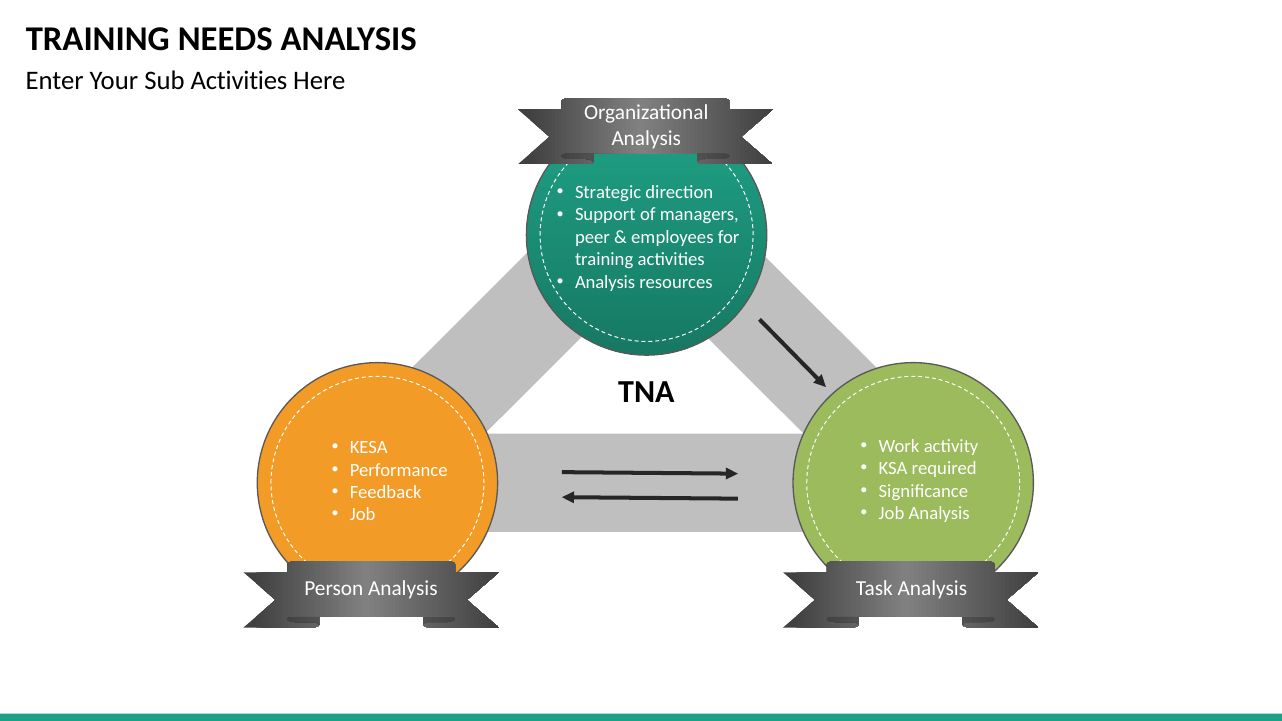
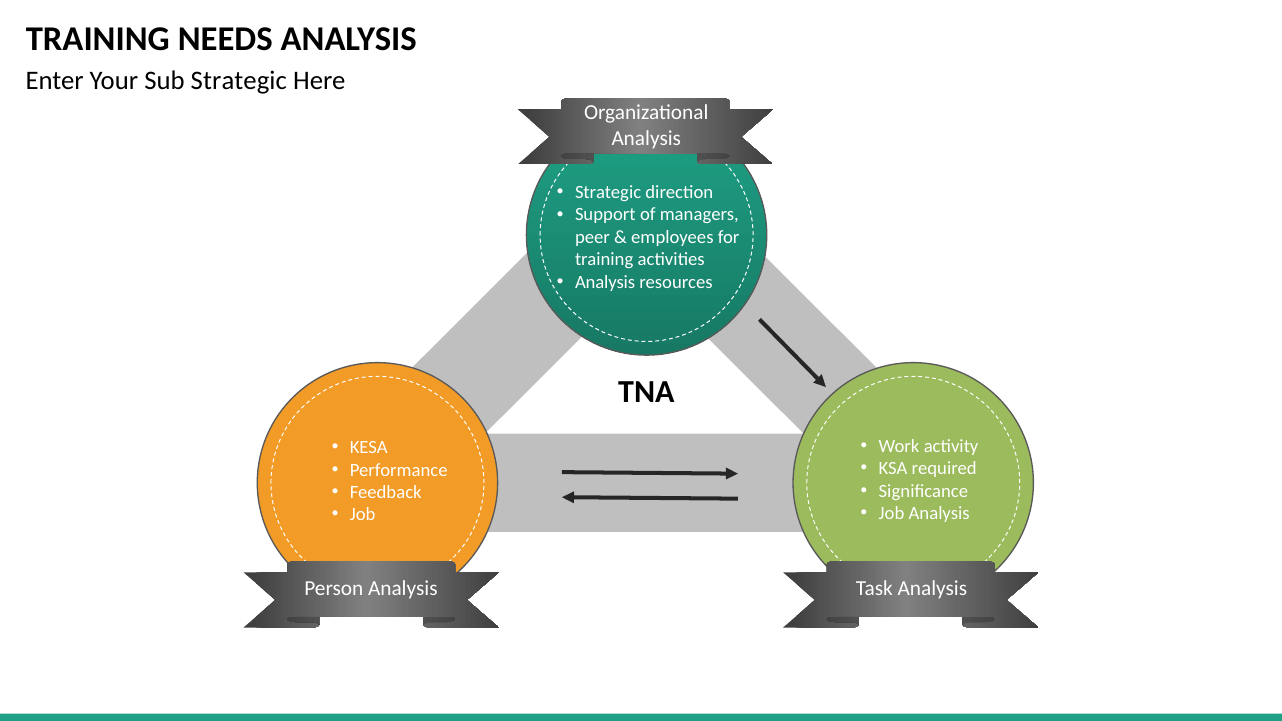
Sub Activities: Activities -> Strategic
